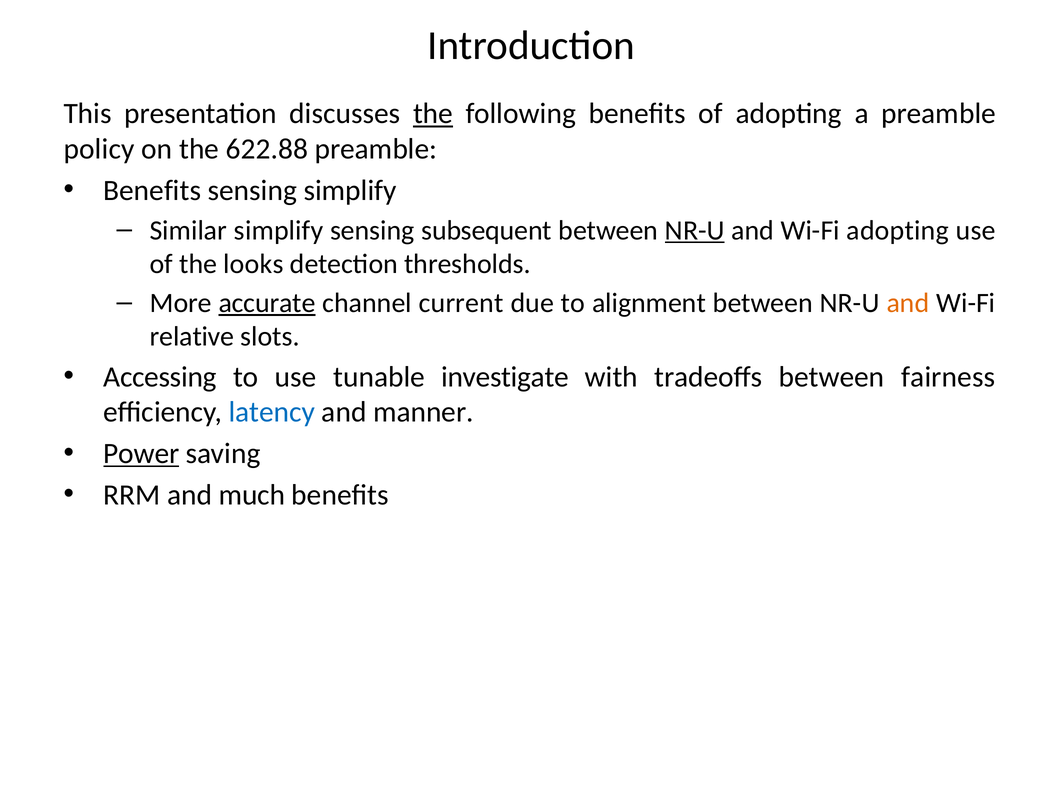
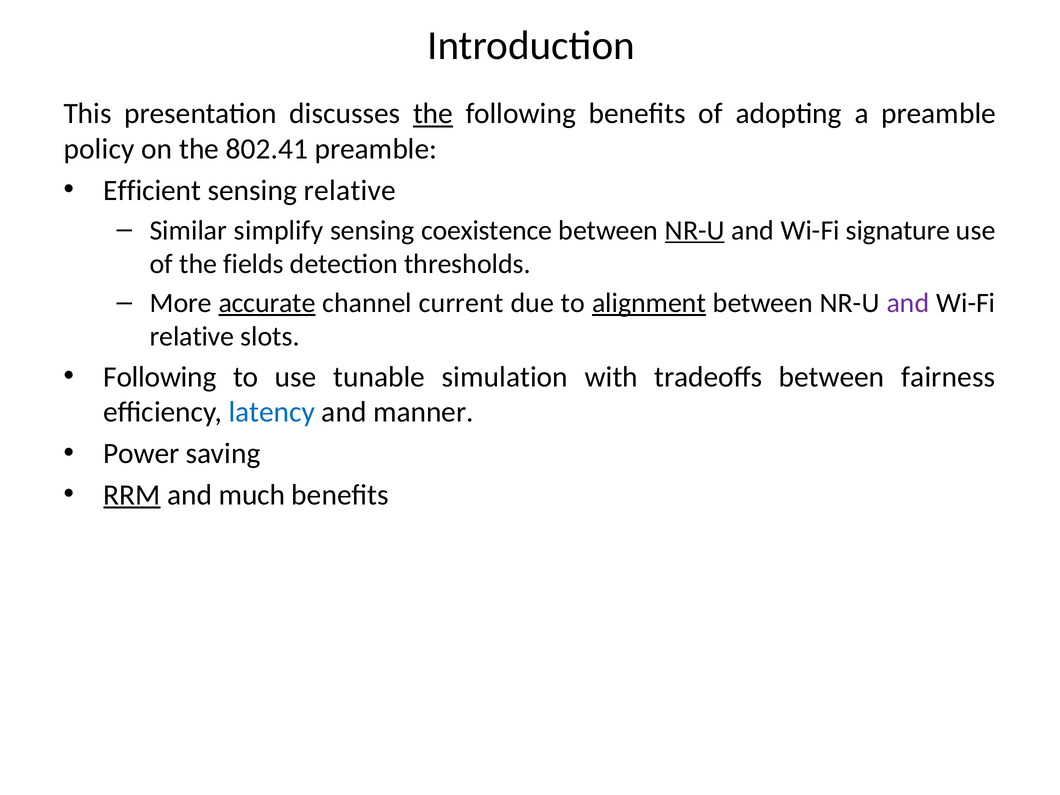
622.88: 622.88 -> 802.41
Benefits at (152, 190): Benefits -> Efficient
sensing simplify: simplify -> relative
subsequent: subsequent -> coexistence
Wi-Fi adopting: adopting -> signature
looks: looks -> fields
alignment underline: none -> present
and at (908, 303) colour: orange -> purple
Accessing at (160, 377): Accessing -> Following
investigate: investigate -> simulation
Power underline: present -> none
RRM underline: none -> present
